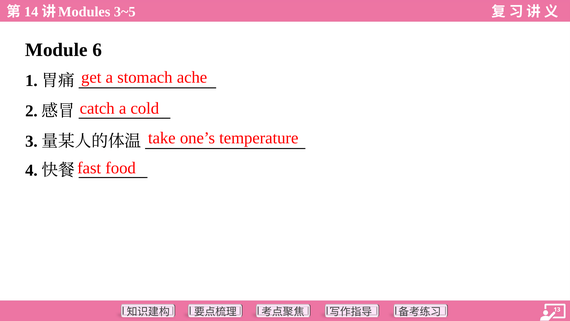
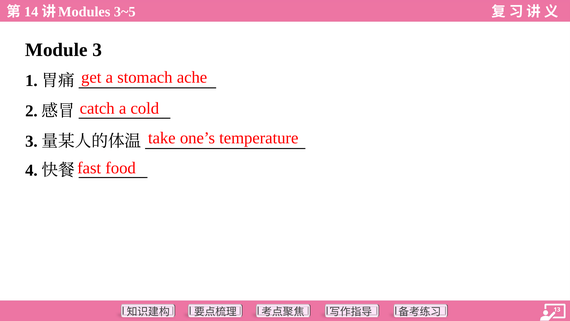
6: 6 -> 3
